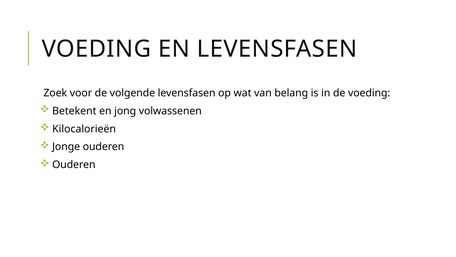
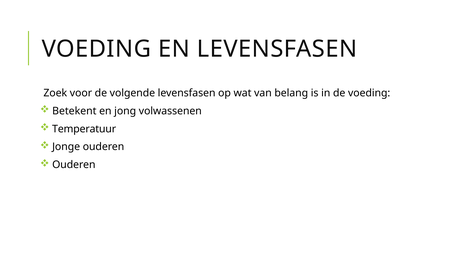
Kilocalorieën: Kilocalorieën -> Temperatuur
